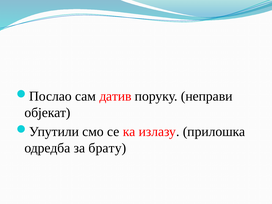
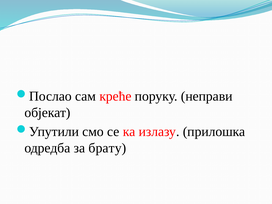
датив: датив -> креће
